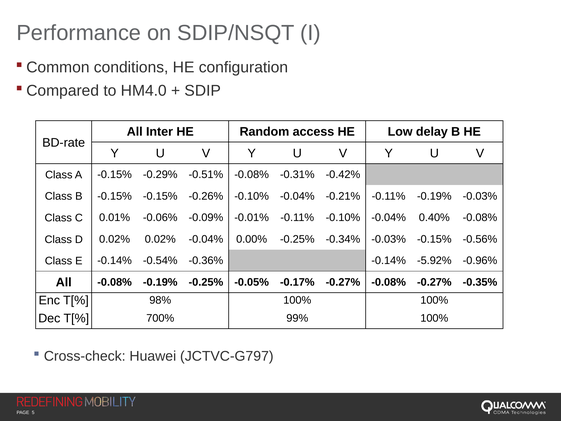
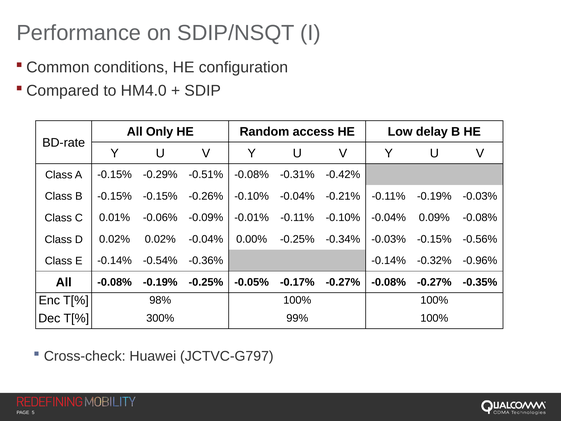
Inter: Inter -> Only
0.40%: 0.40% -> 0.09%
-5.92%: -5.92% -> -0.32%
700%: 700% -> 300%
